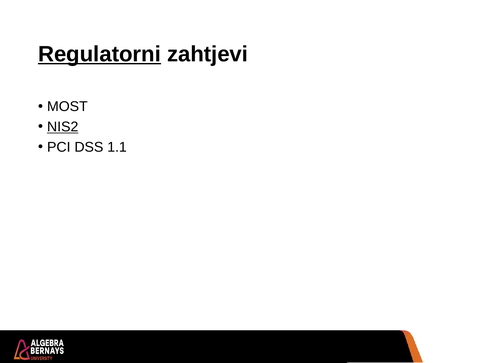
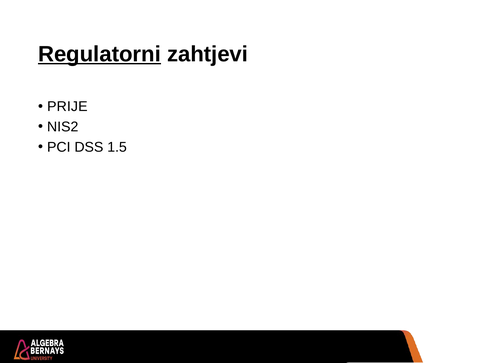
MOST: MOST -> PRIJE
NIS2 underline: present -> none
1.1: 1.1 -> 1.5
